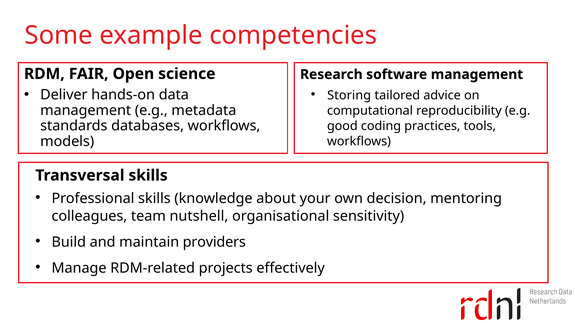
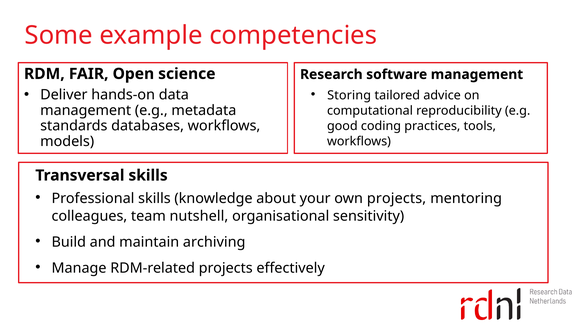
own decision: decision -> projects
providers: providers -> archiving
